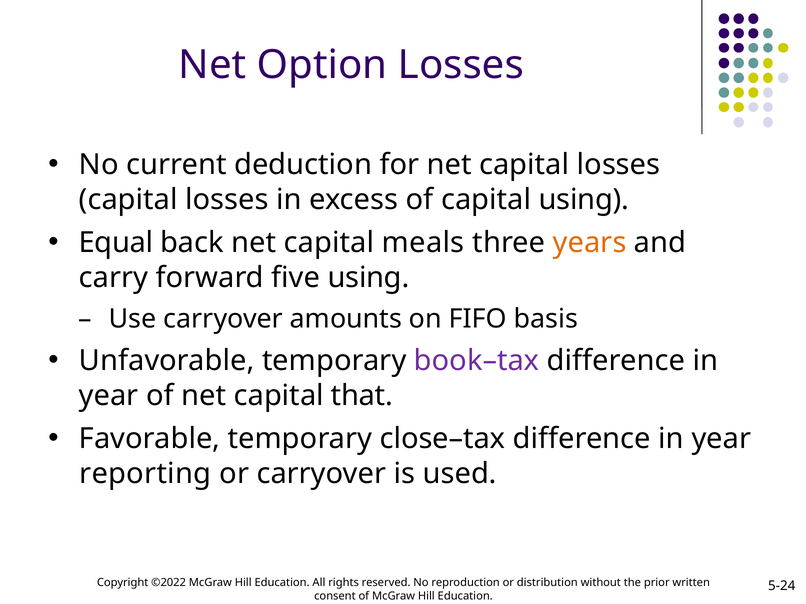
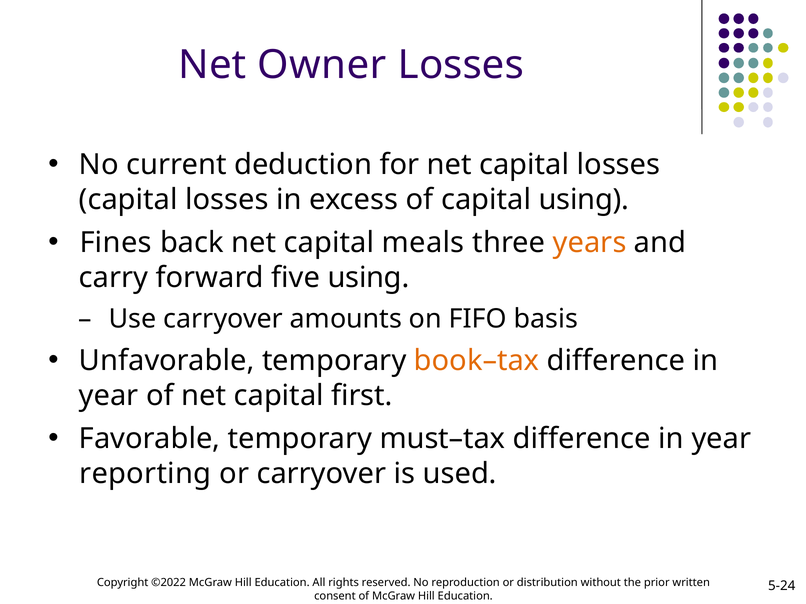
Option: Option -> Owner
Equal: Equal -> Fines
book–tax colour: purple -> orange
that: that -> first
close–tax: close–tax -> must–tax
